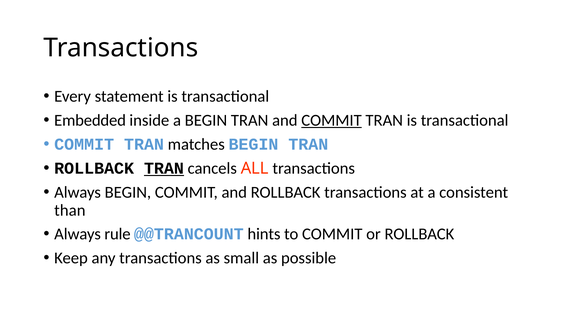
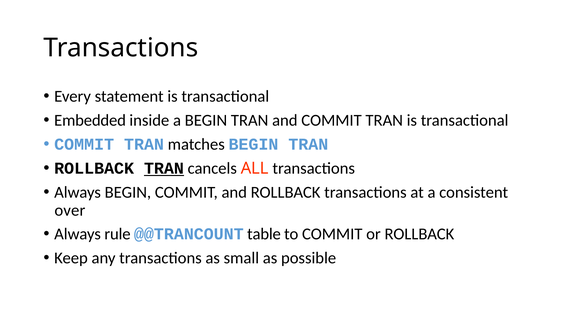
COMMIT at (332, 120) underline: present -> none
than: than -> over
hints: hints -> table
